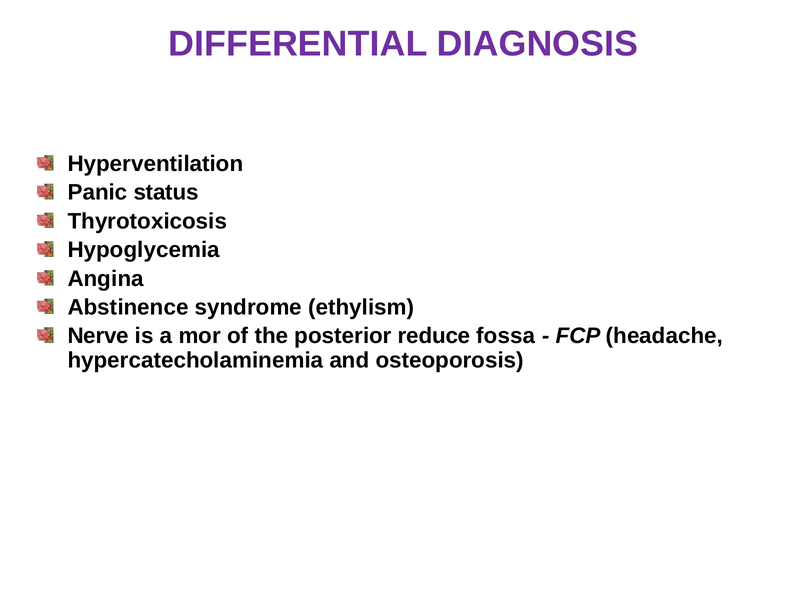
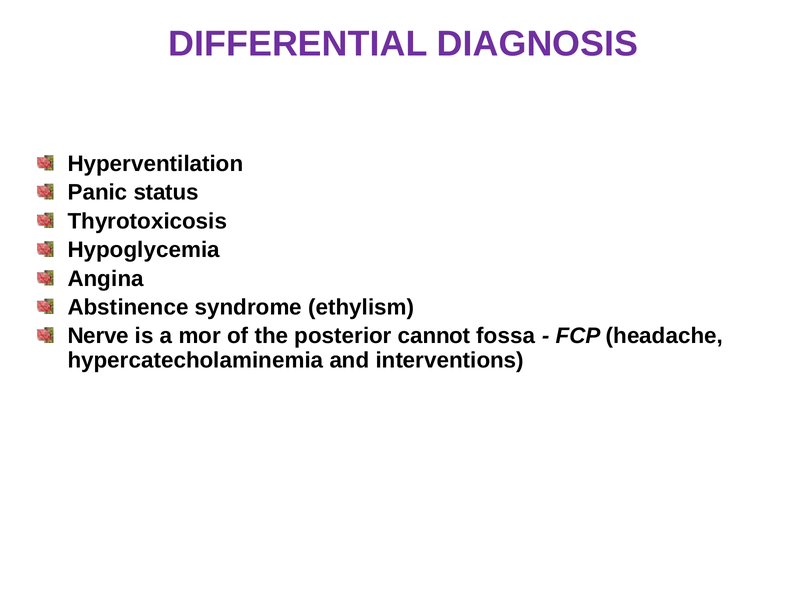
reduce: reduce -> cannot
osteoporosis: osteoporosis -> interventions
